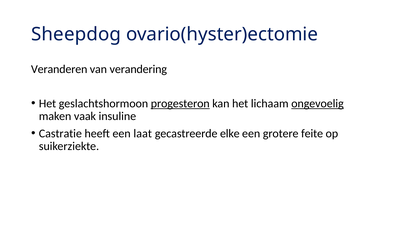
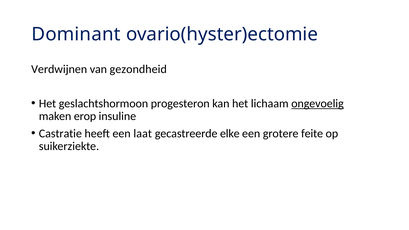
Sheepdog: Sheepdog -> Dominant
Veranderen: Veranderen -> Verdwijnen
verandering: verandering -> gezondheid
progesteron underline: present -> none
vaak: vaak -> erop
